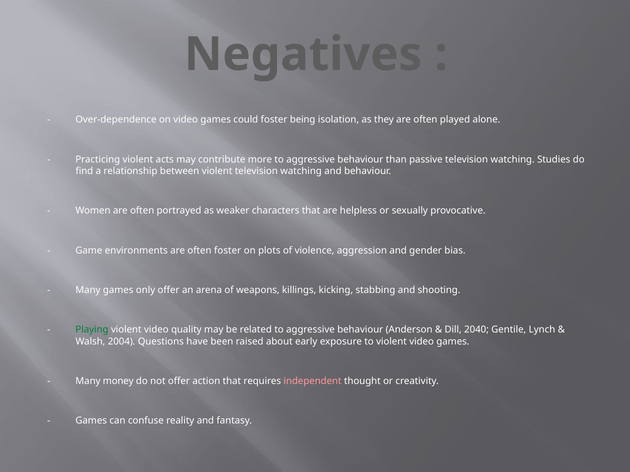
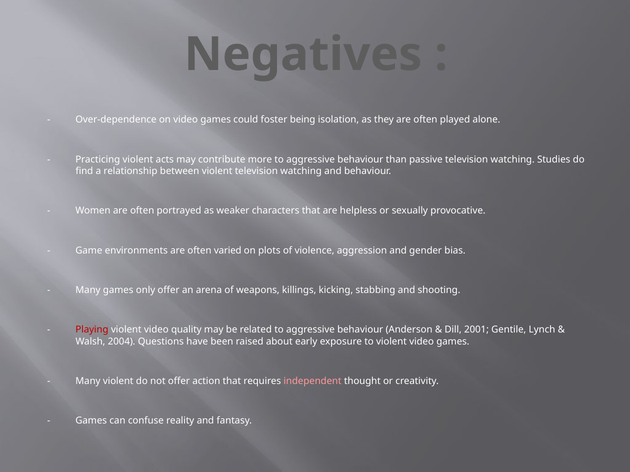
often foster: foster -> varied
Playing colour: green -> red
2040: 2040 -> 2001
Many money: money -> violent
